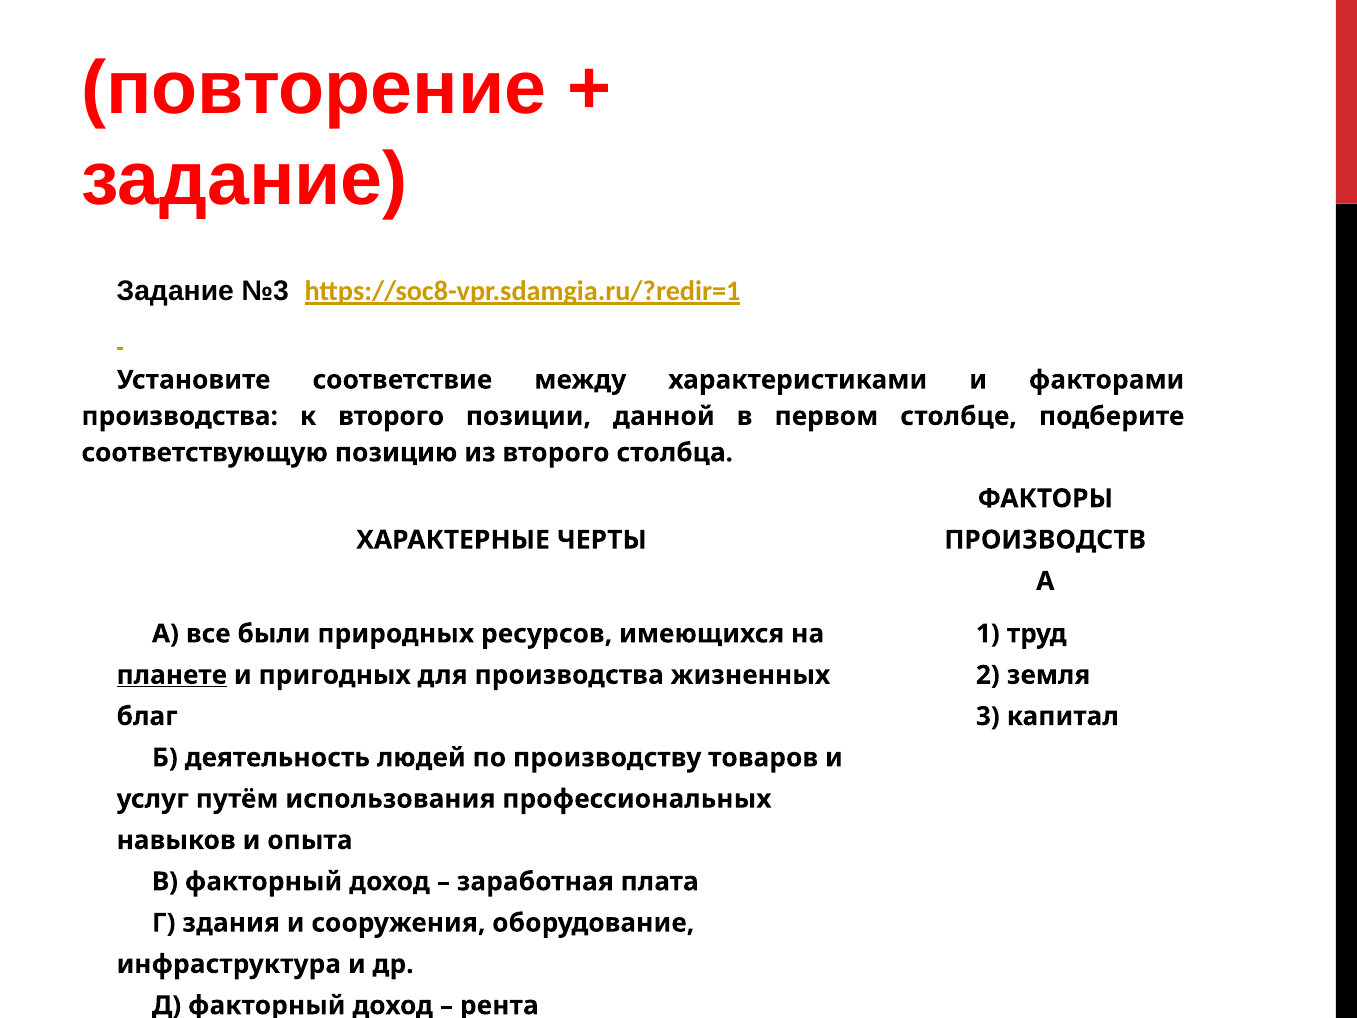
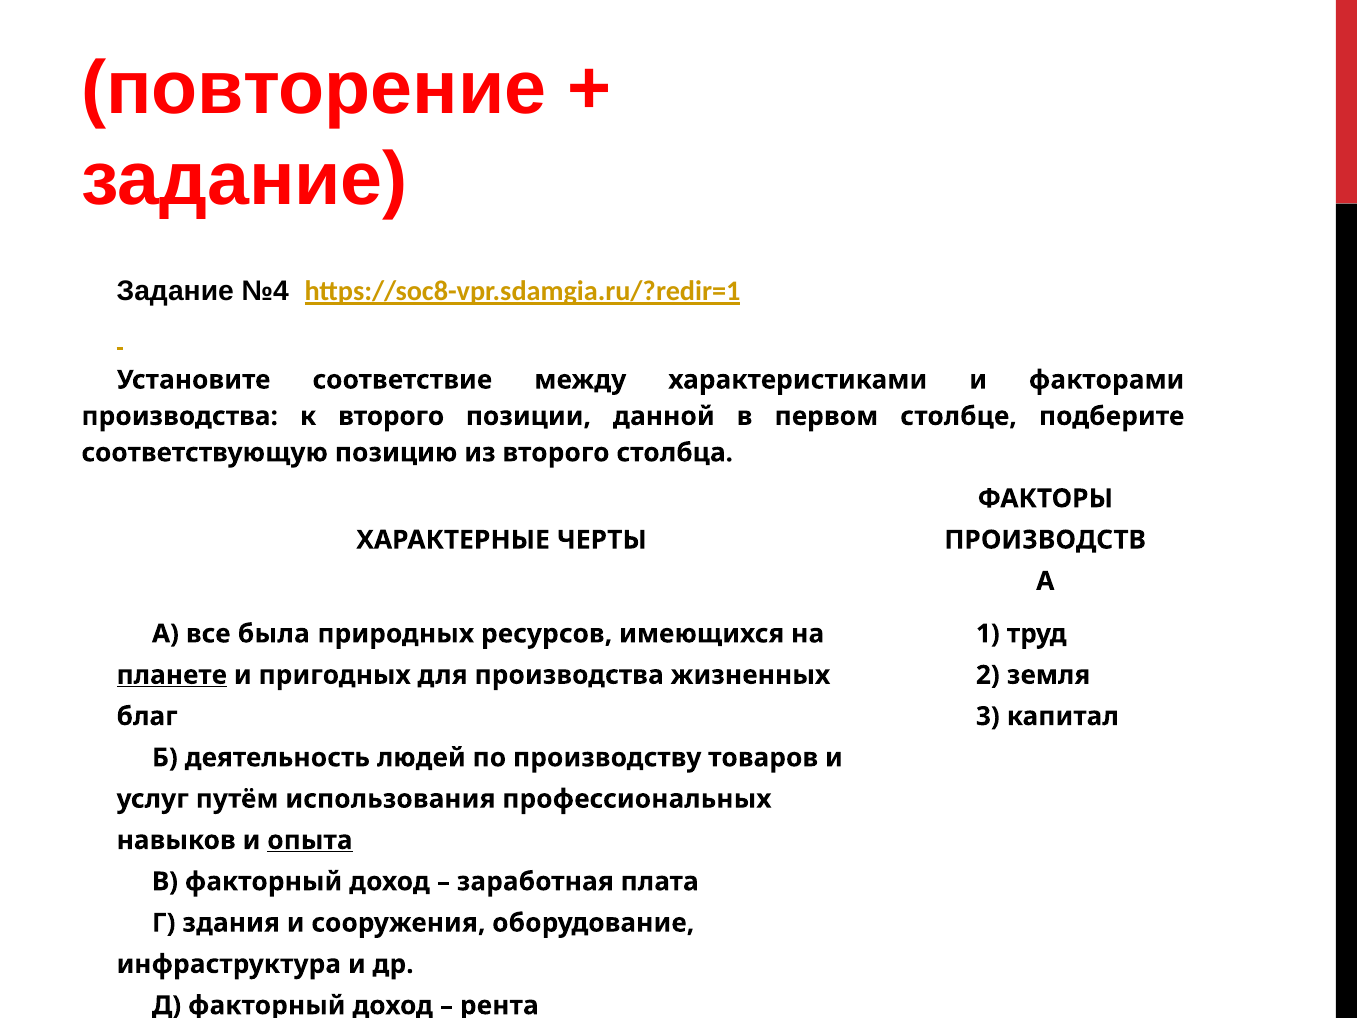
№3: №3 -> №4
были: были -> была
опыта underline: none -> present
